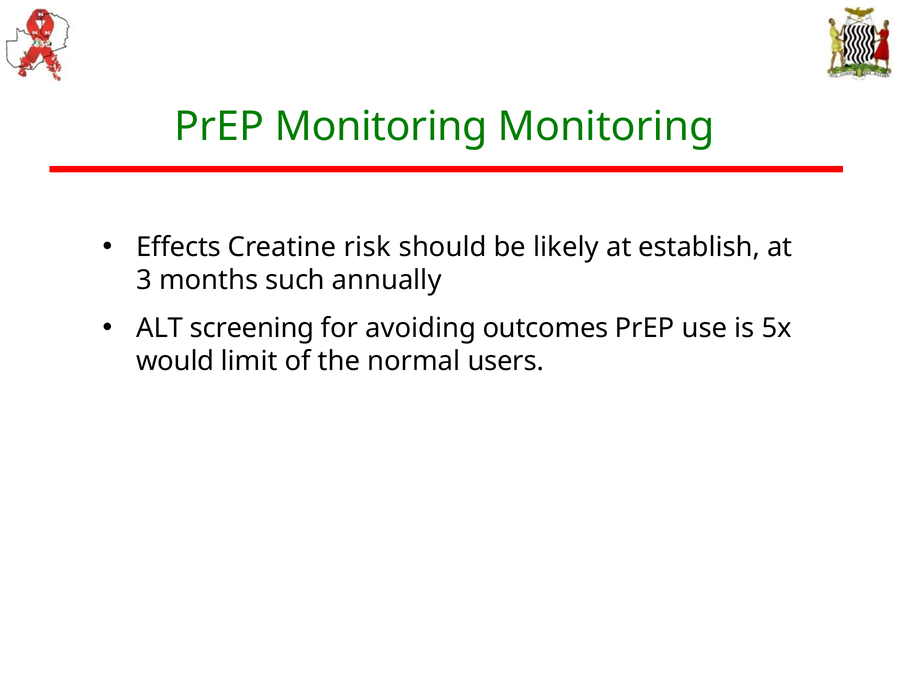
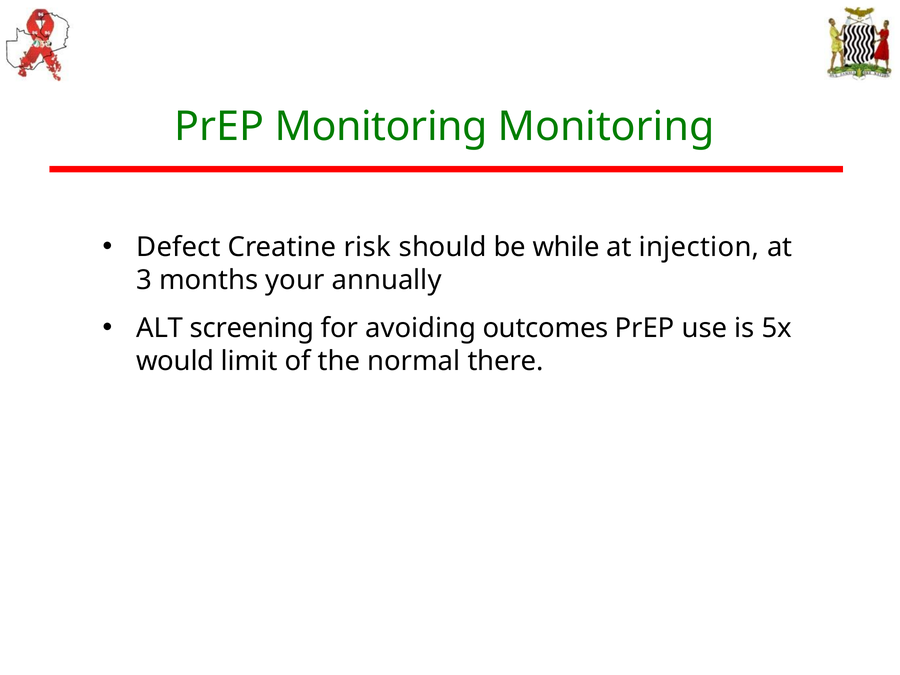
Effects: Effects -> Defect
likely: likely -> while
establish: establish -> injection
such: such -> your
users: users -> there
